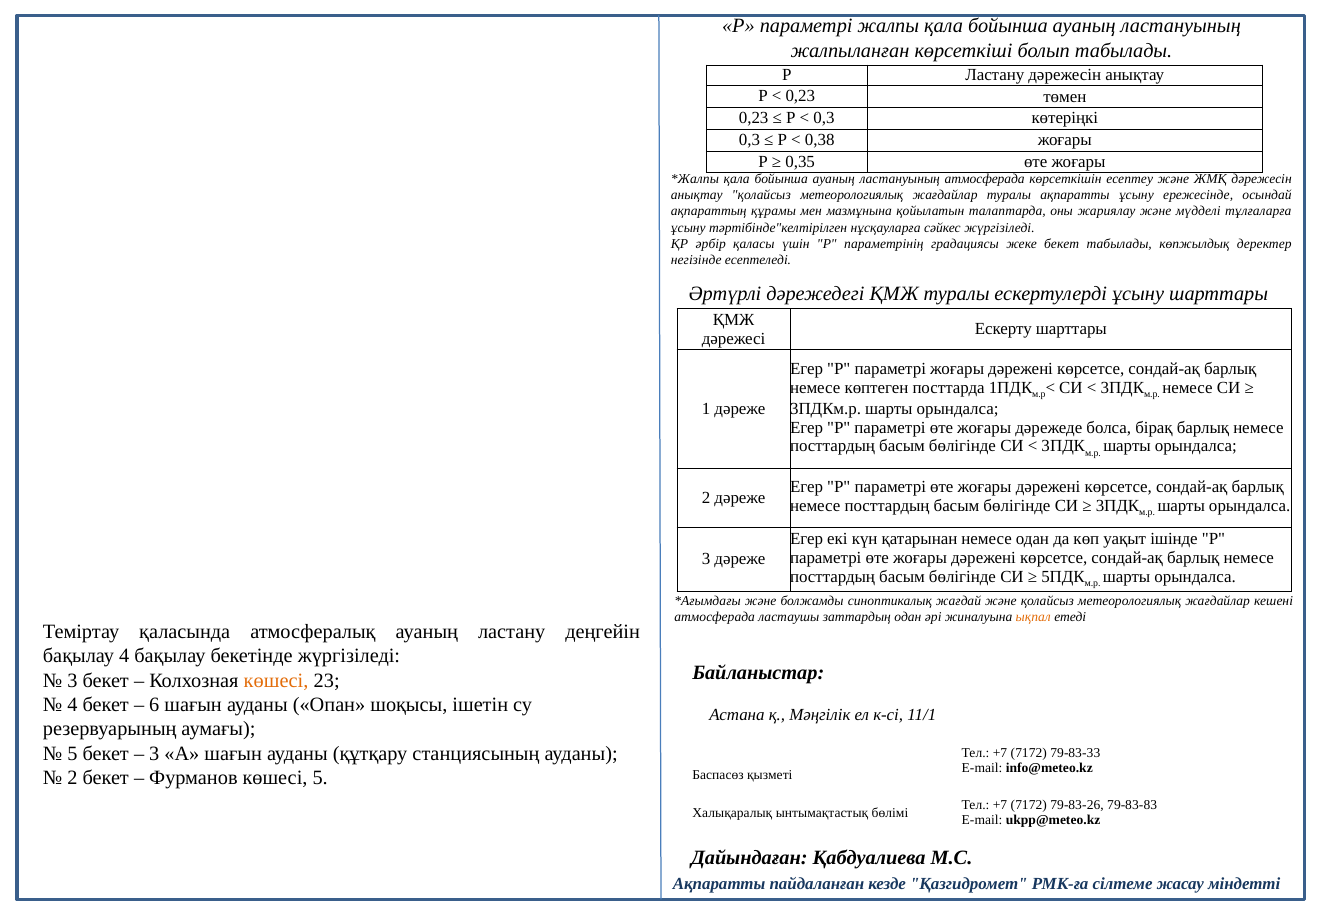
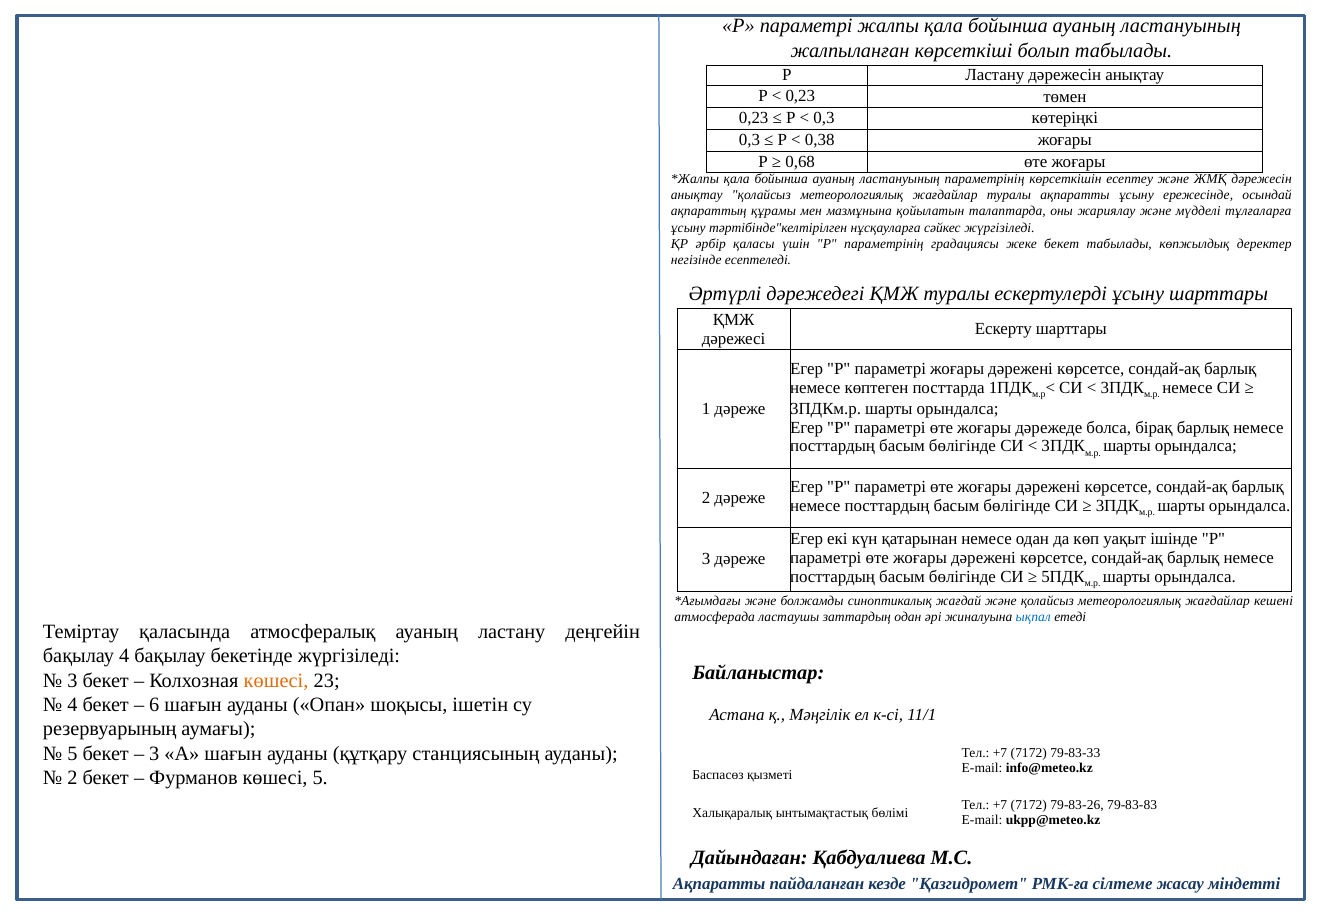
0,35: 0,35 -> 0,68
ластануының атмосферада: атмосферада -> параметрінің
ықпал colour: orange -> blue
